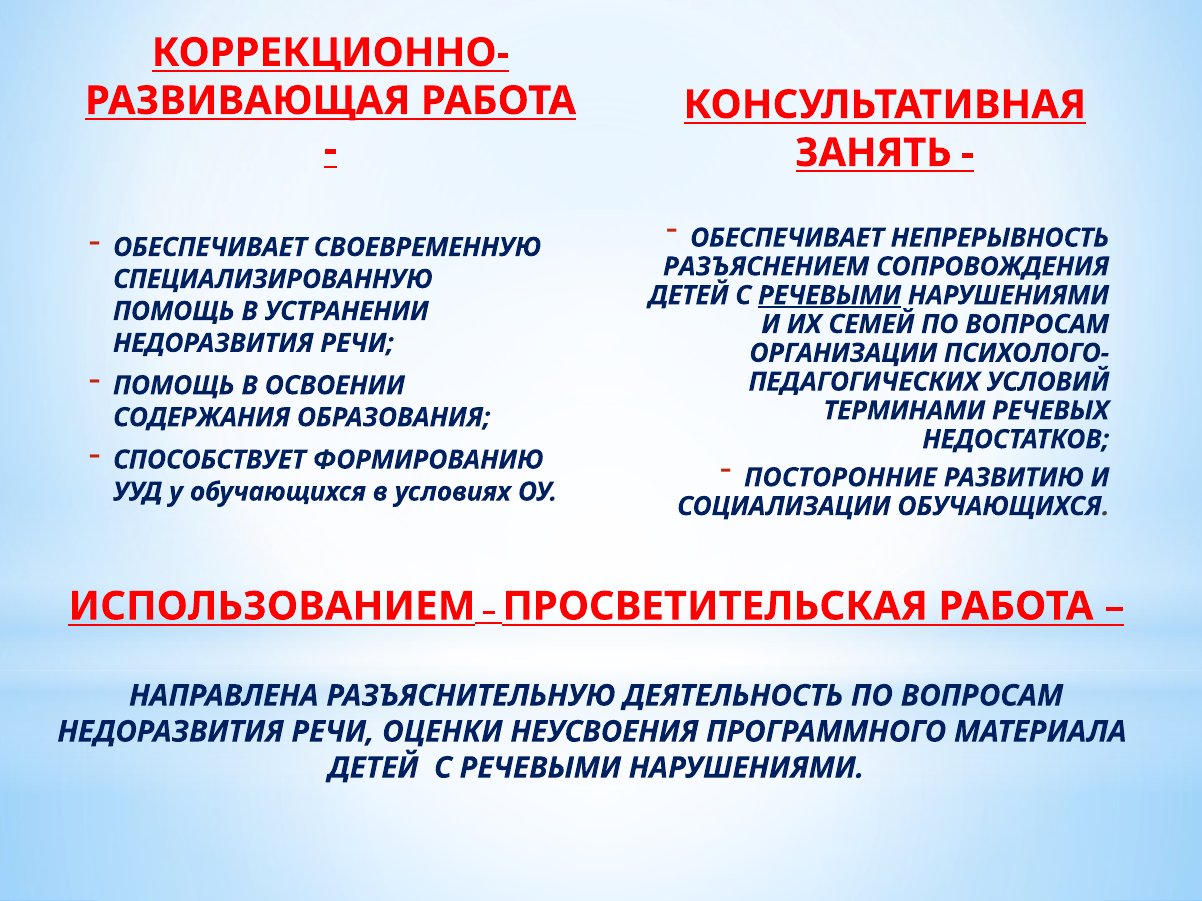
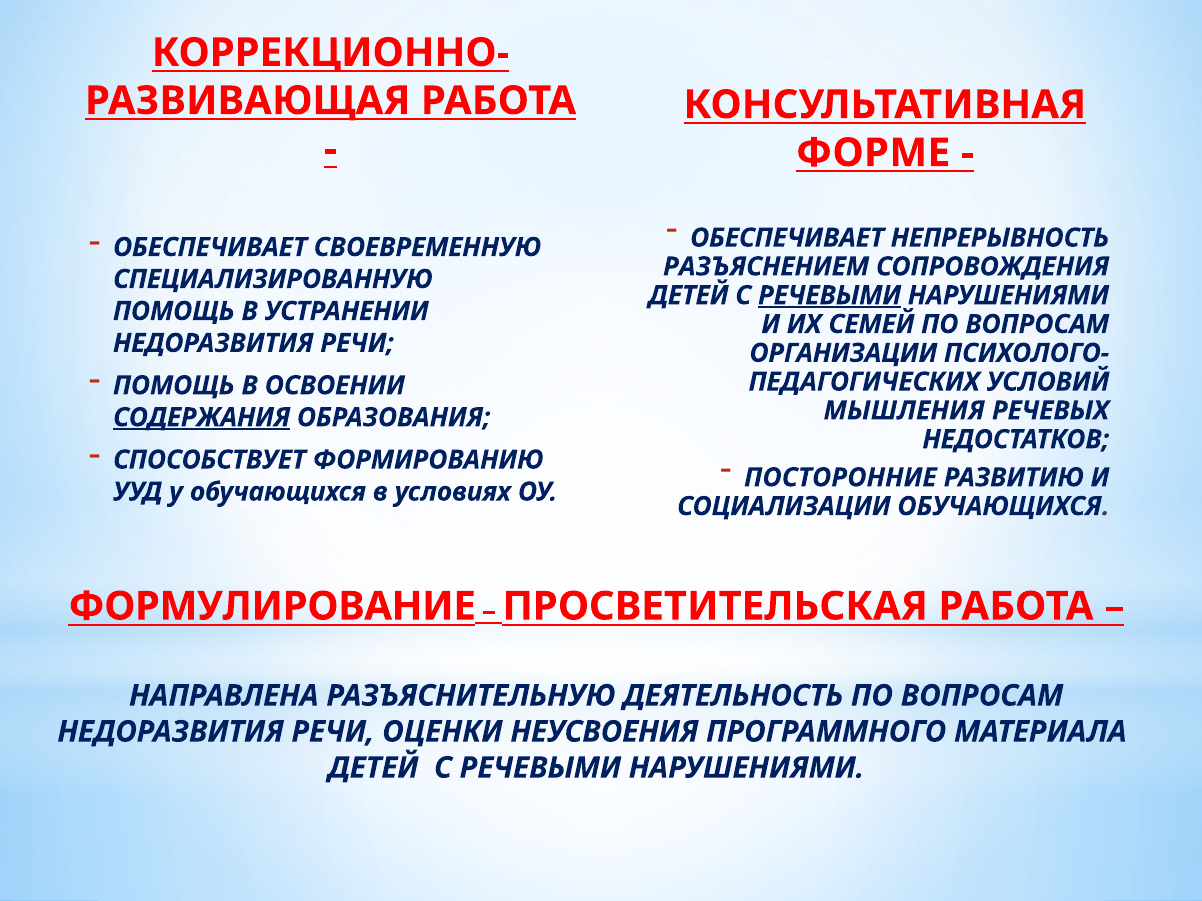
ЗАНЯТЬ: ЗАНЯТЬ -> ФОРМЕ
ТЕРМИНАМИ: ТЕРМИНАМИ -> МЫШЛЕНИЯ
СОДЕРЖАНИЯ underline: none -> present
ИСПОЛЬЗОВАНИЕМ: ИСПОЛЬЗОВАНИЕМ -> ФОРМУЛИРОВАНИЕ
